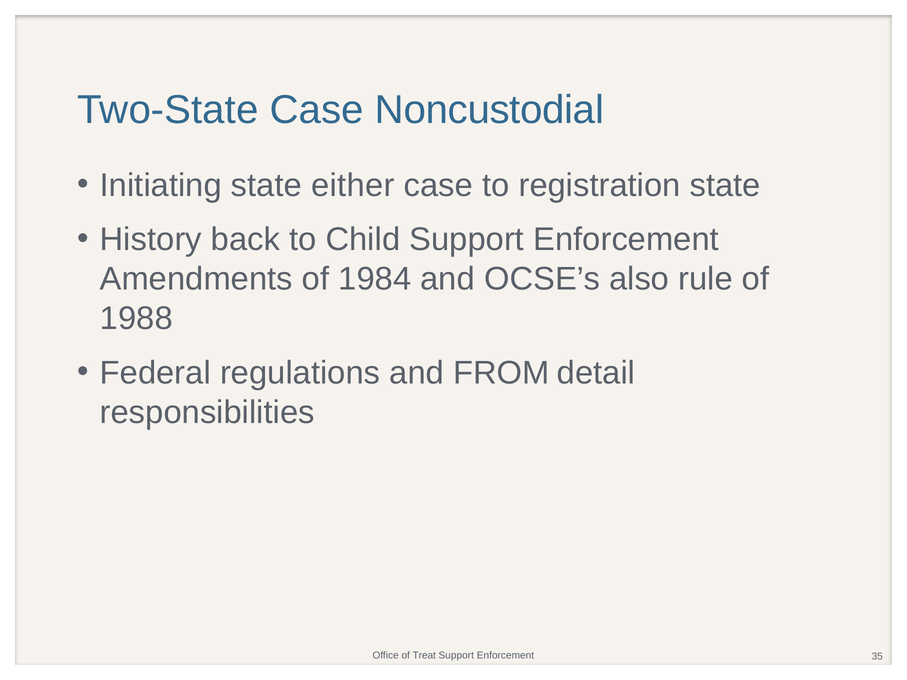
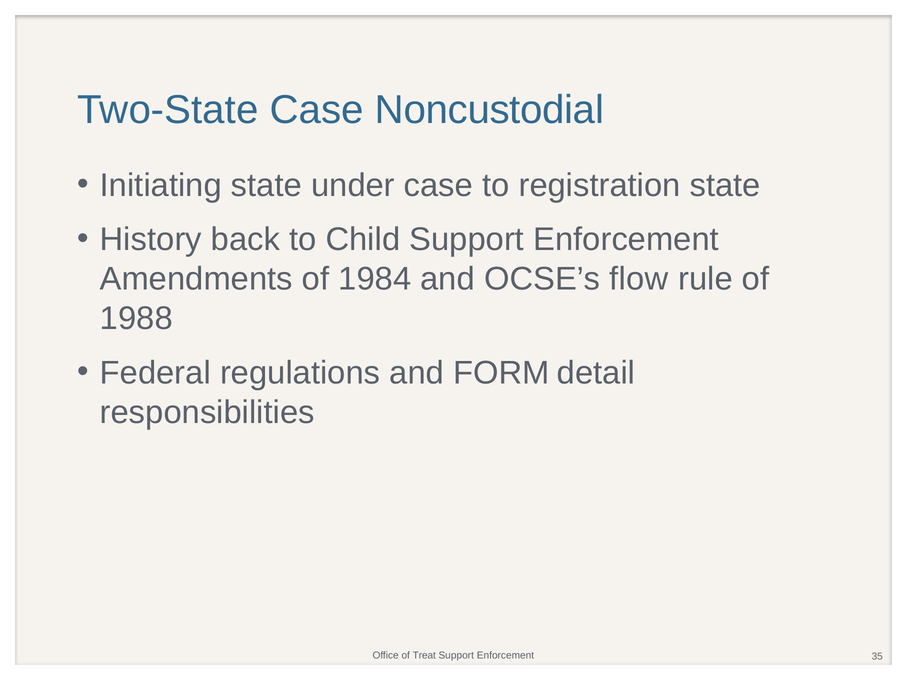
either: either -> under
also: also -> flow
FROM: FROM -> FORM
